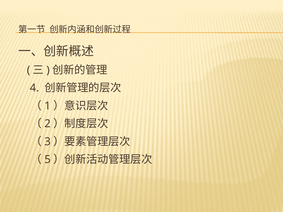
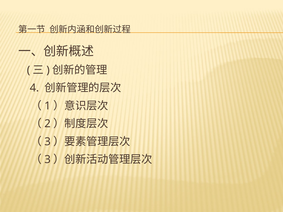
5 at (48, 160): 5 -> 3
